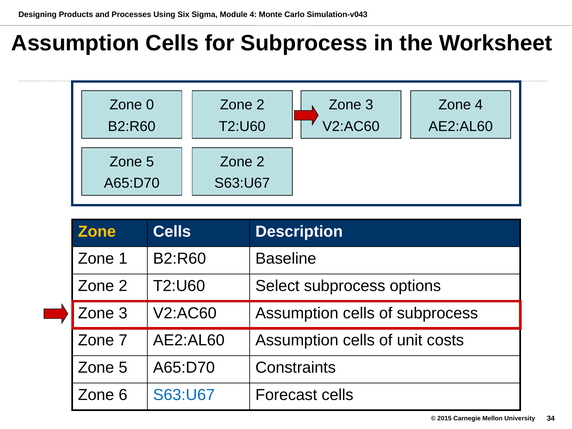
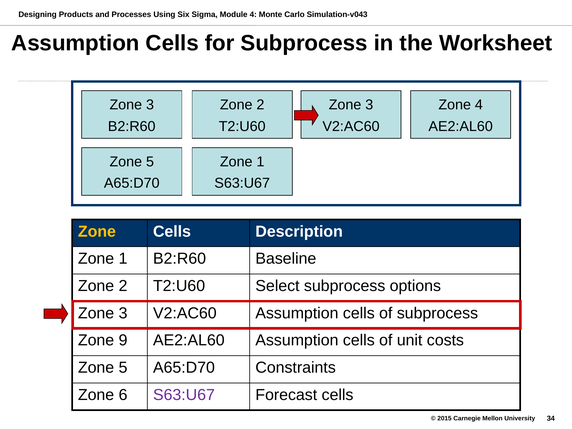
0 at (150, 105): 0 -> 3
2 at (260, 162): 2 -> 1
7: 7 -> 9
S63:U67 at (184, 395) colour: blue -> purple
